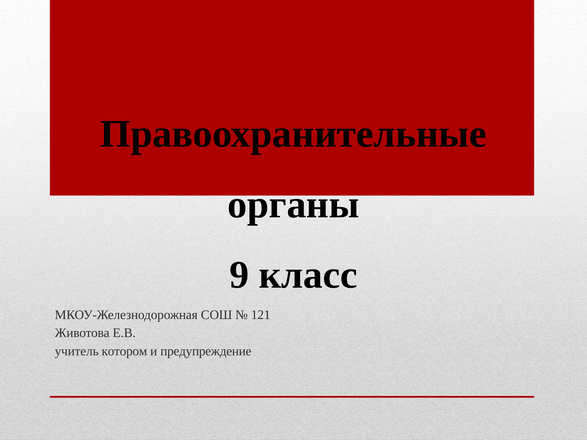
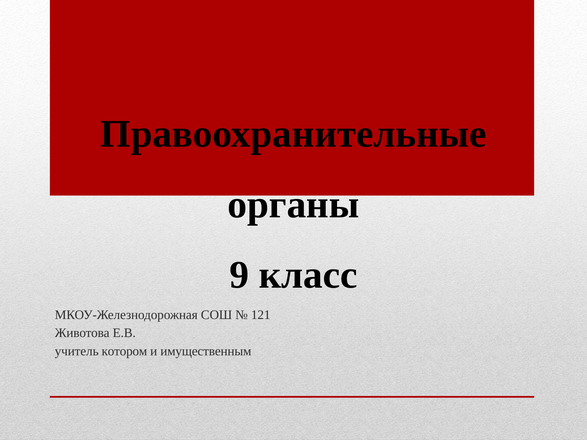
предупреждение: предупреждение -> имущественным
